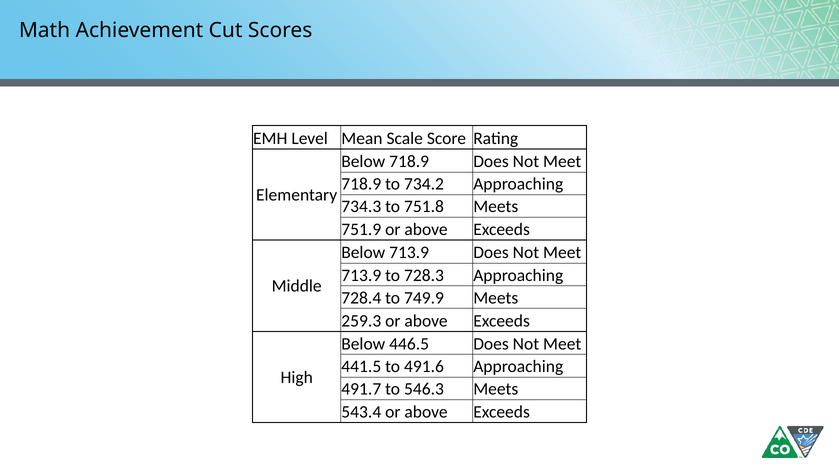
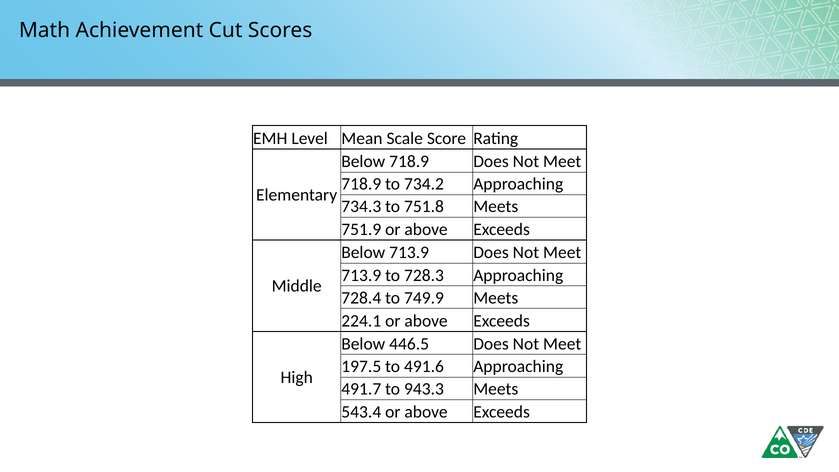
259.3: 259.3 -> 224.1
441.5: 441.5 -> 197.5
546.3: 546.3 -> 943.3
